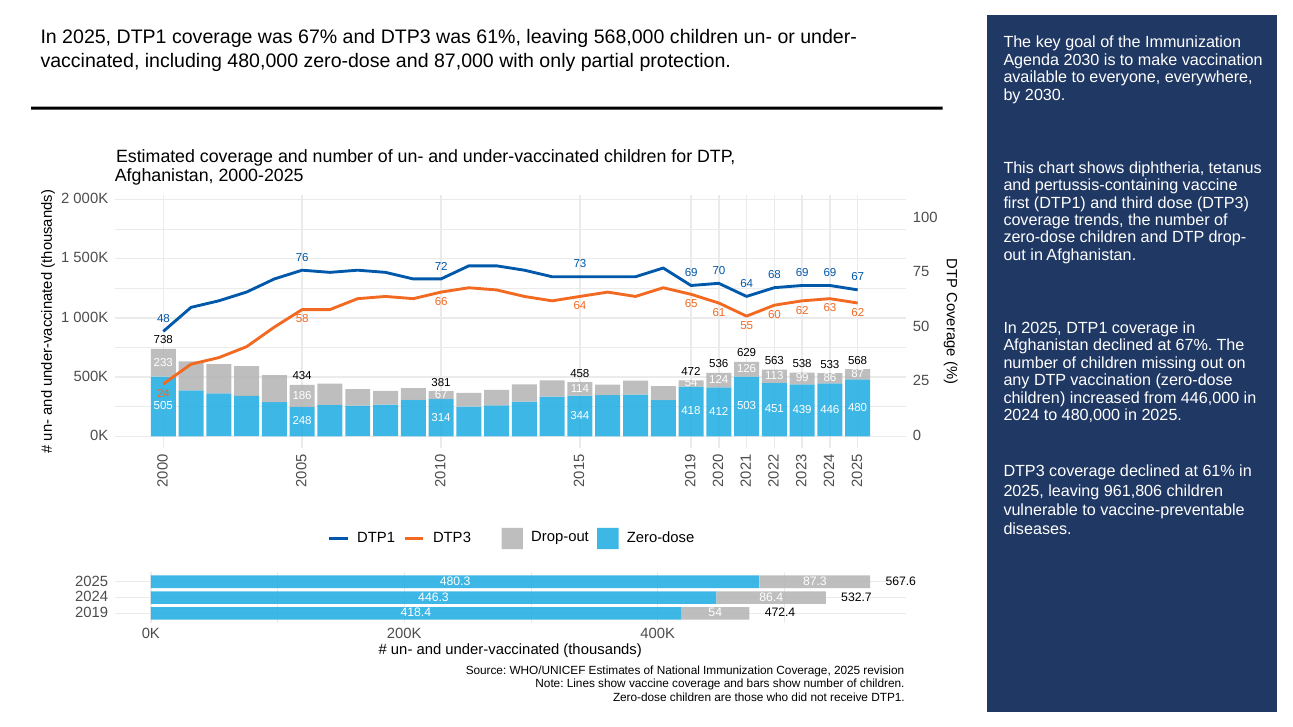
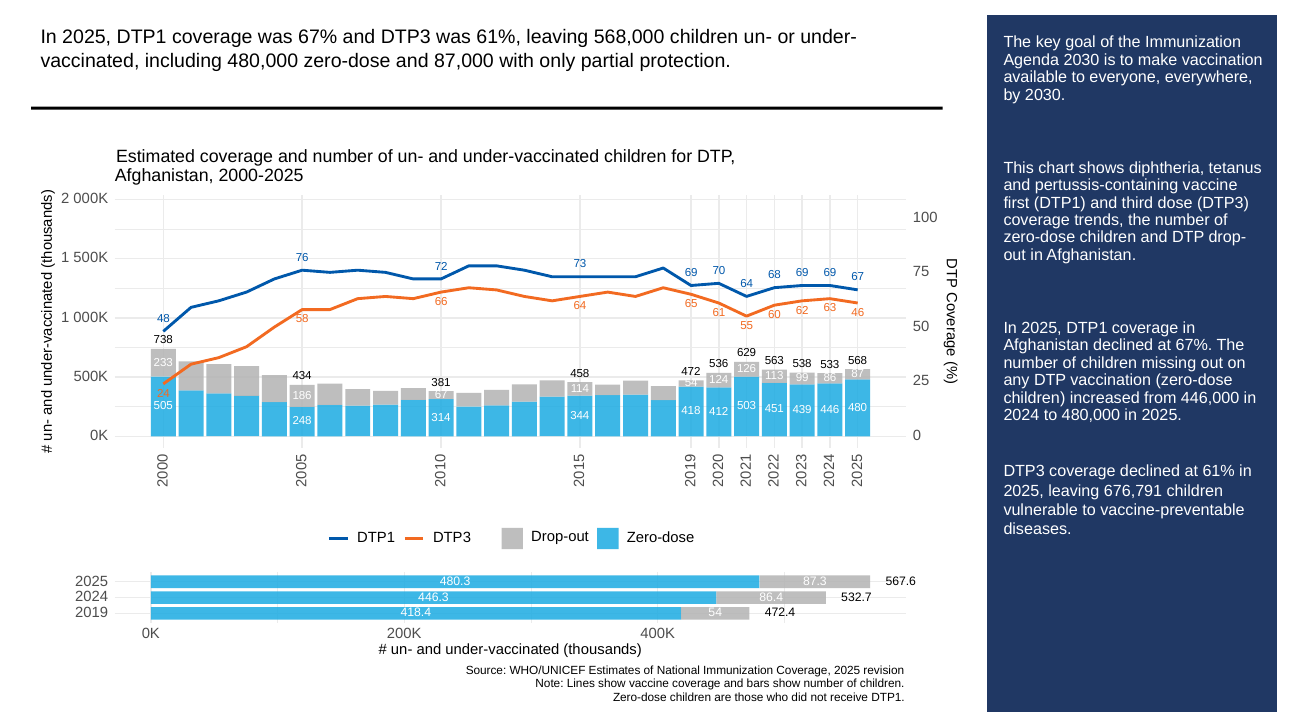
63 62: 62 -> 46
961,806: 961,806 -> 676,791
